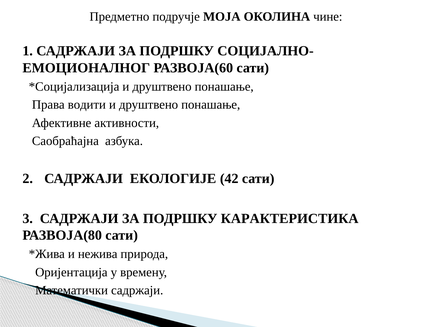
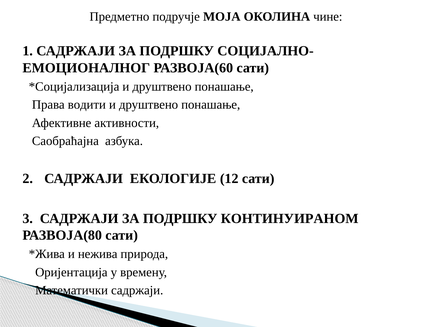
42: 42 -> 12
КАРАКТЕРИСТИКА: КАРАКТЕРИСТИКА -> КОНТИНУИРАНОМ
